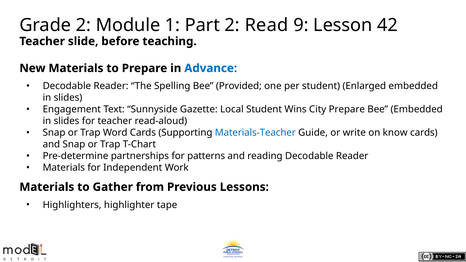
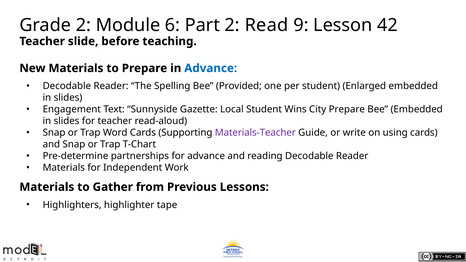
1: 1 -> 6
Materials-Teacher colour: blue -> purple
know: know -> using
for patterns: patterns -> advance
